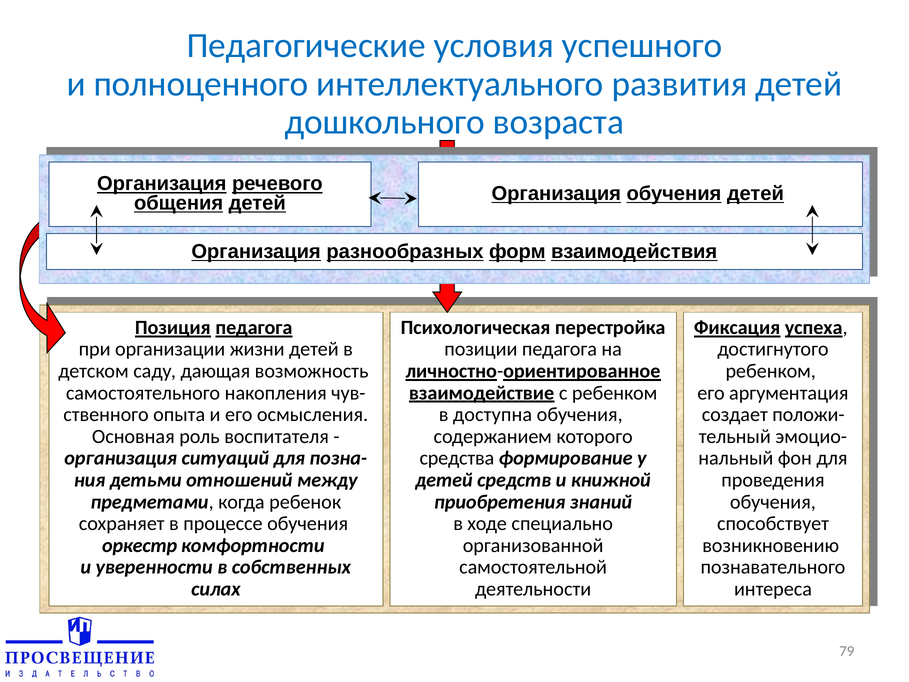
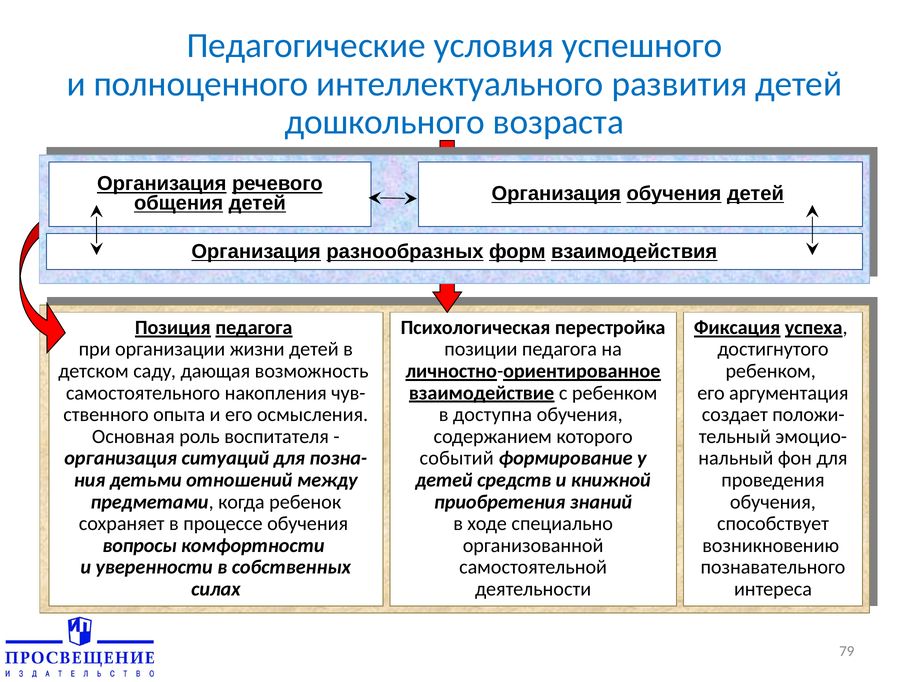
средства: средства -> событий
оркестр: оркестр -> вопросы
